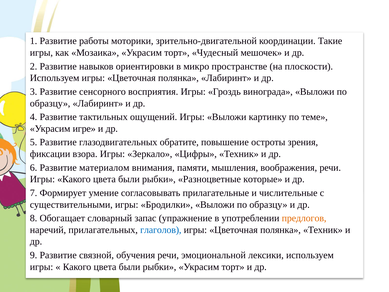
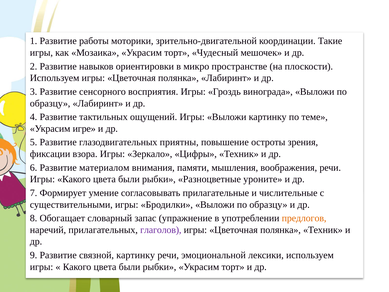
обратите: обратите -> приятны
которые: которые -> уроните
глаголов colour: blue -> purple
связной обучения: обучения -> картинку
